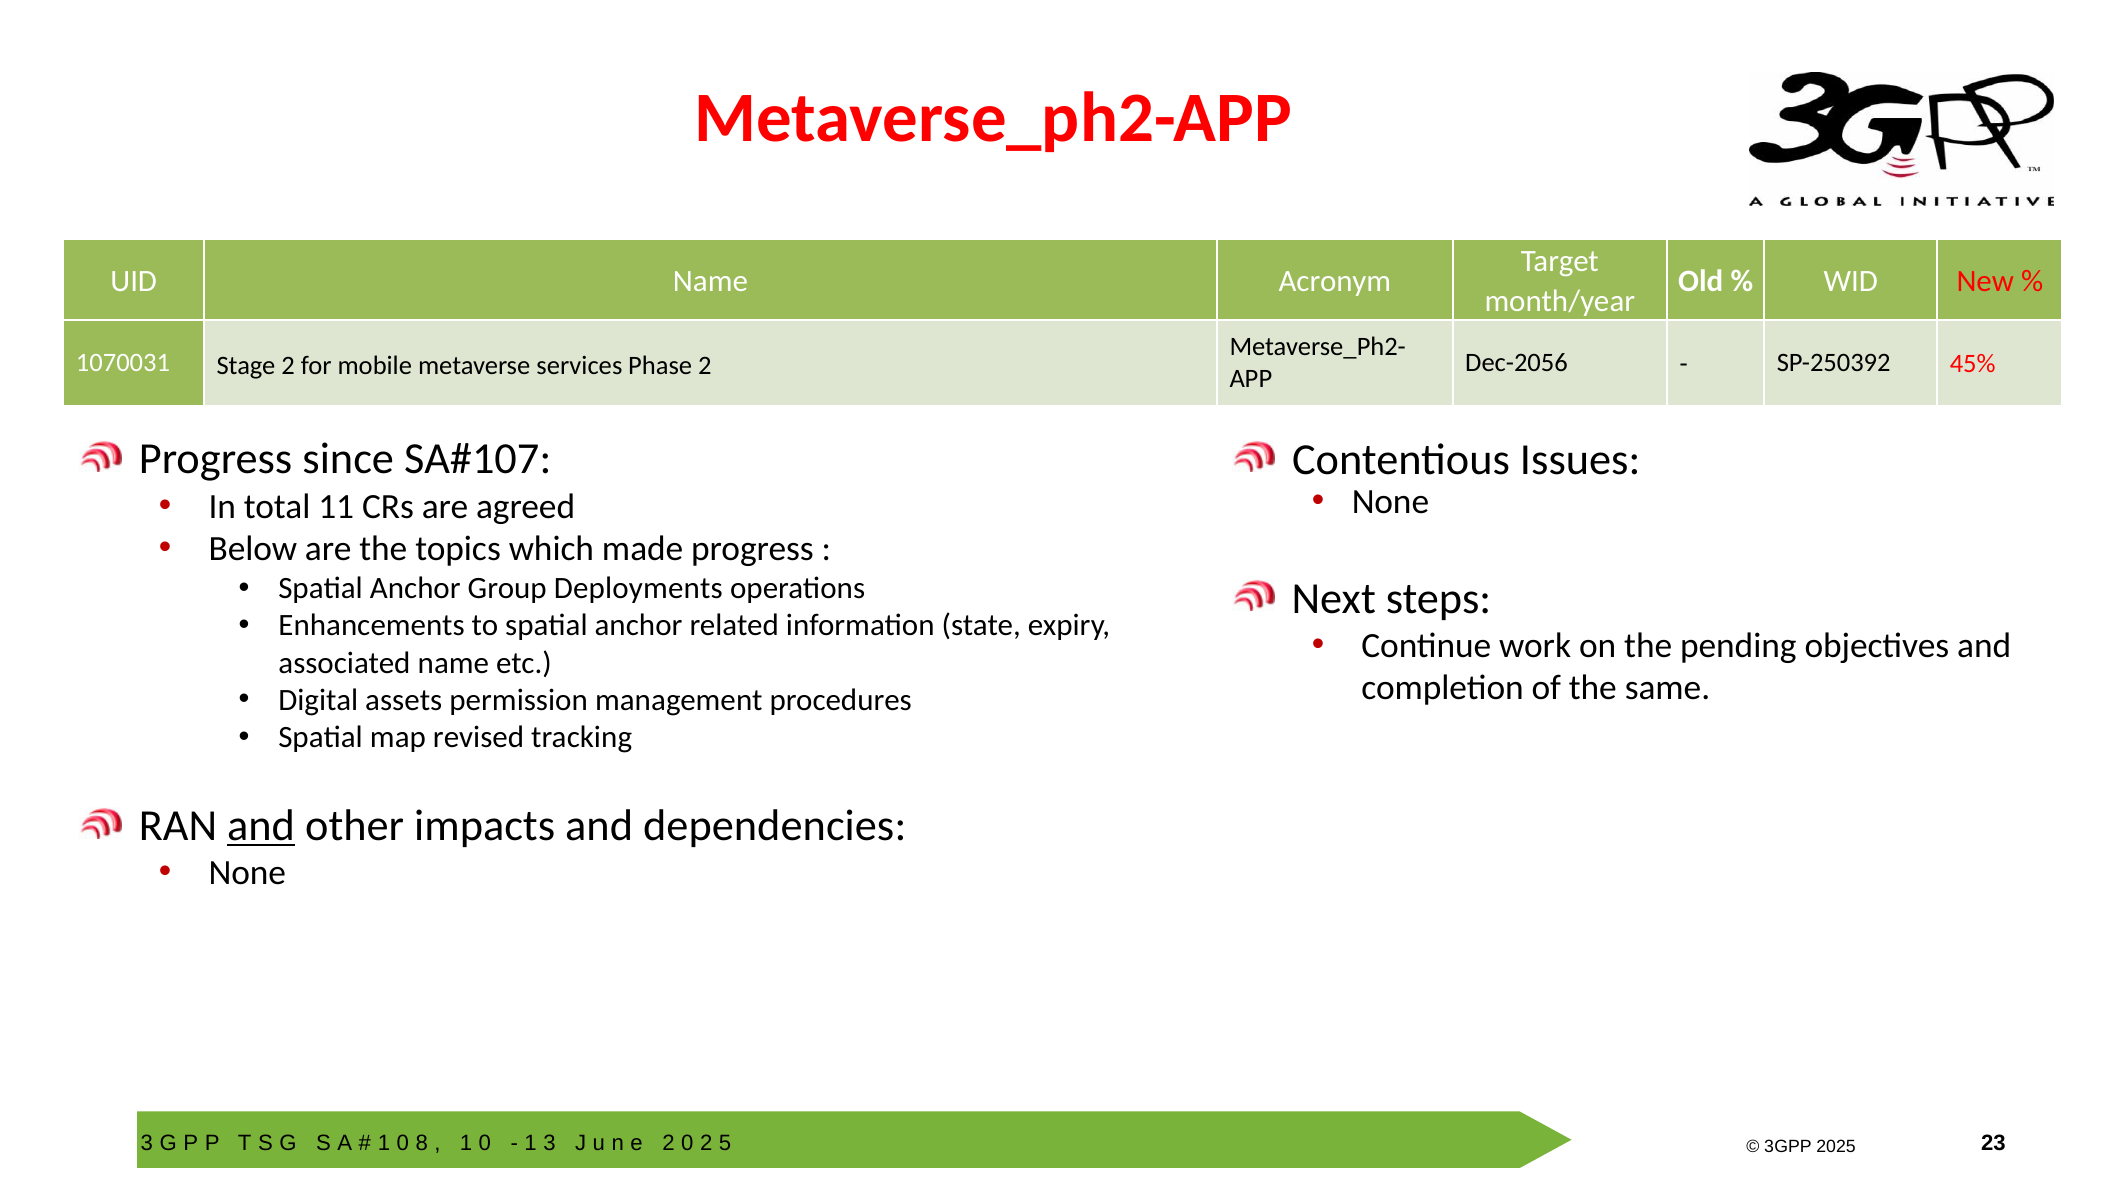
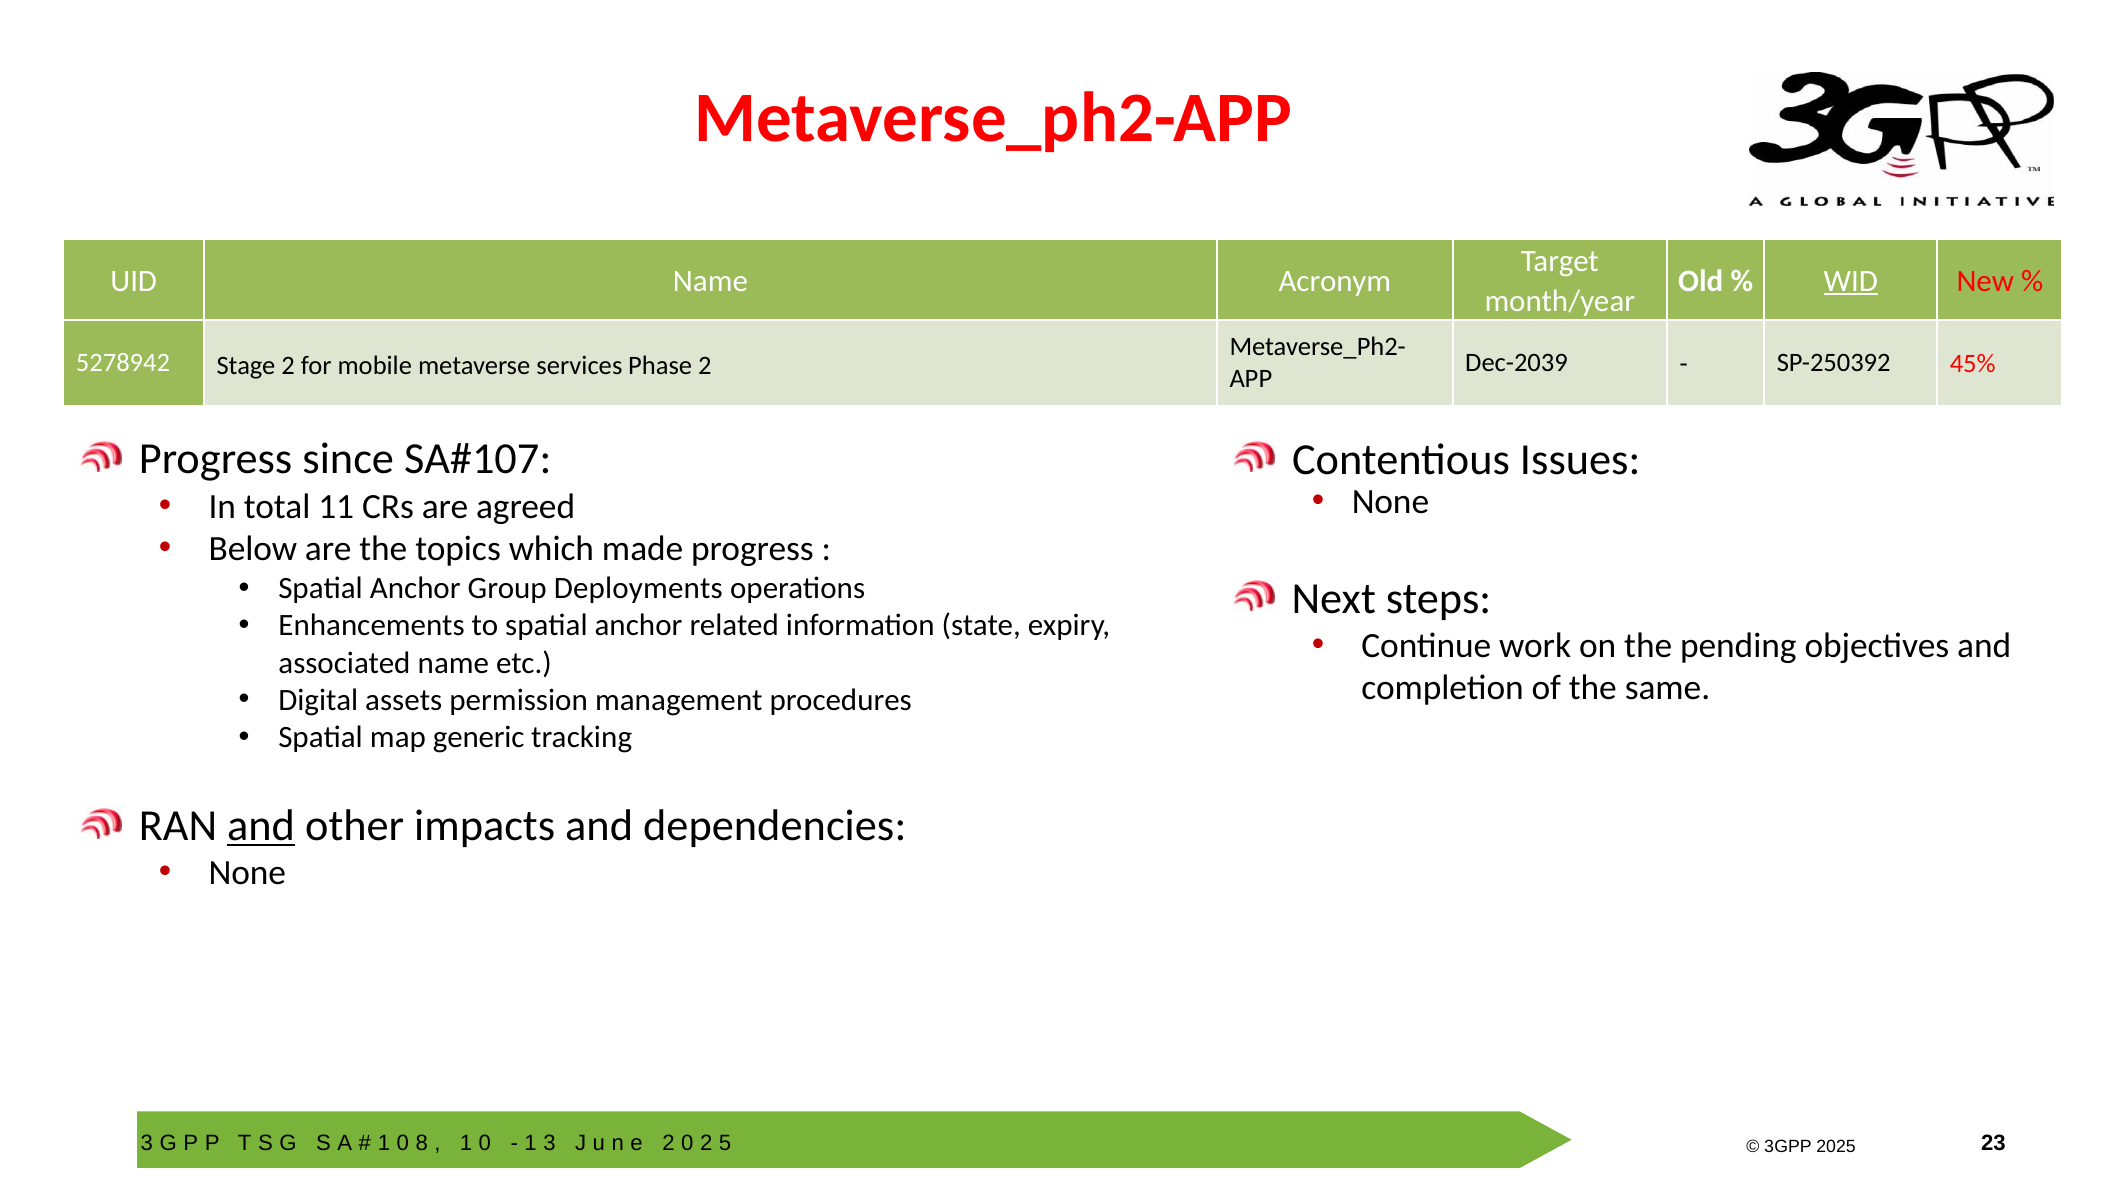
WID underline: none -> present
1070031: 1070031 -> 5278942
Dec-2056: Dec-2056 -> Dec-2039
revised: revised -> generic
